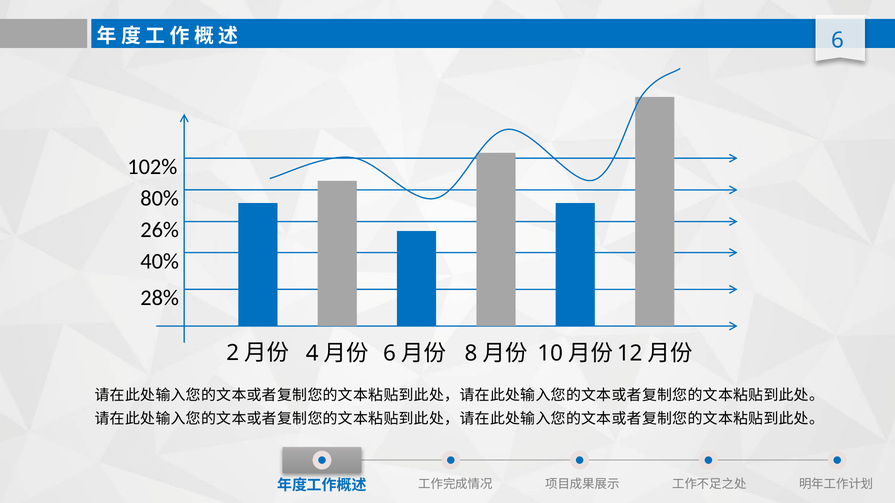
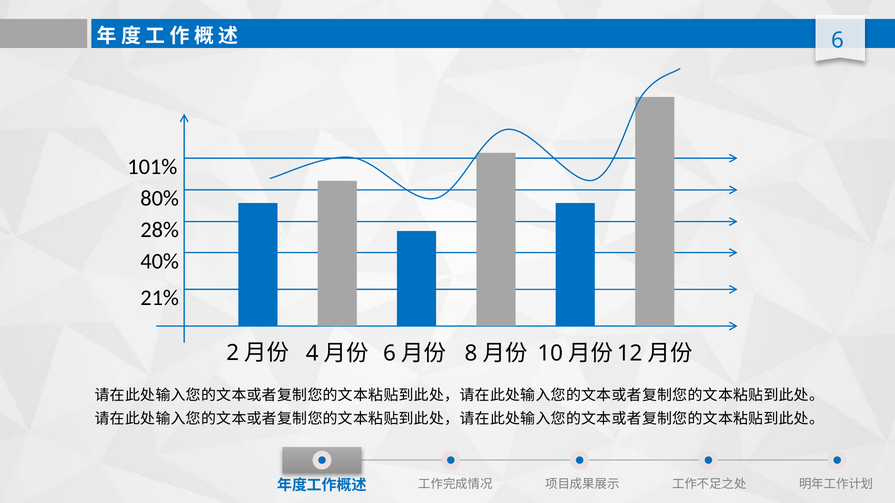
102%: 102% -> 101%
26%: 26% -> 28%
28%: 28% -> 21%
